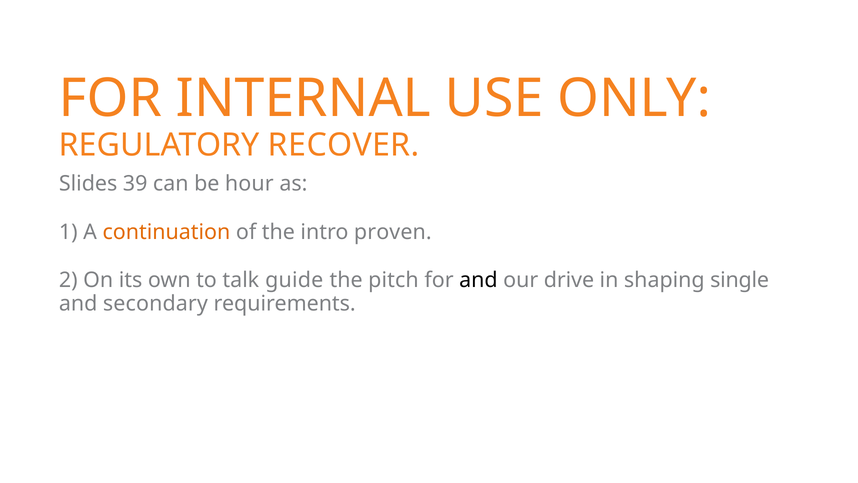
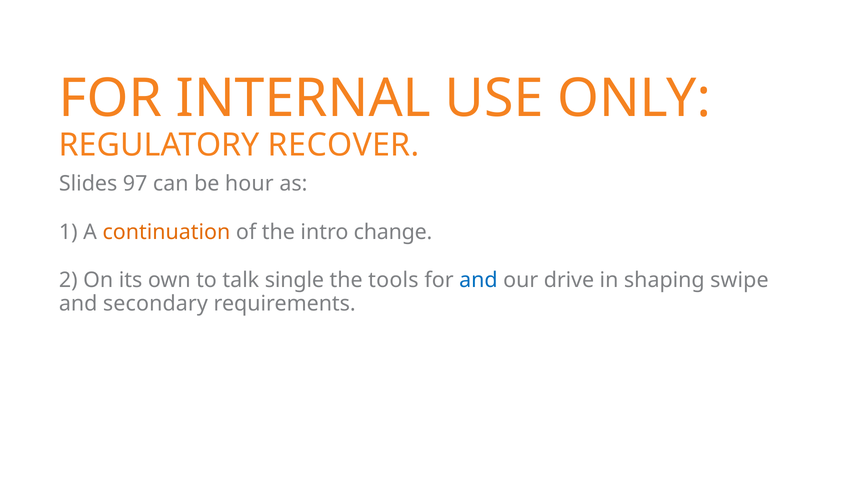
39: 39 -> 97
proven: proven -> change
guide: guide -> single
pitch: pitch -> tools
and at (478, 280) colour: black -> blue
single: single -> swipe
